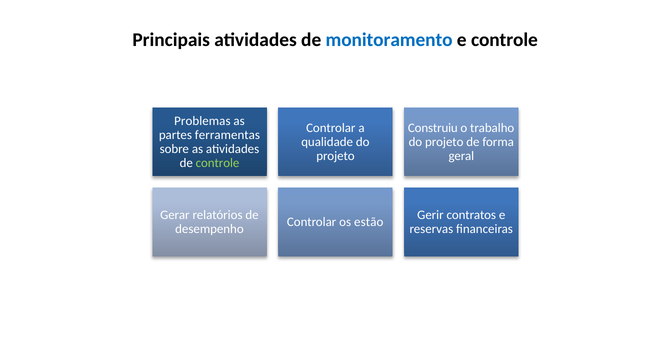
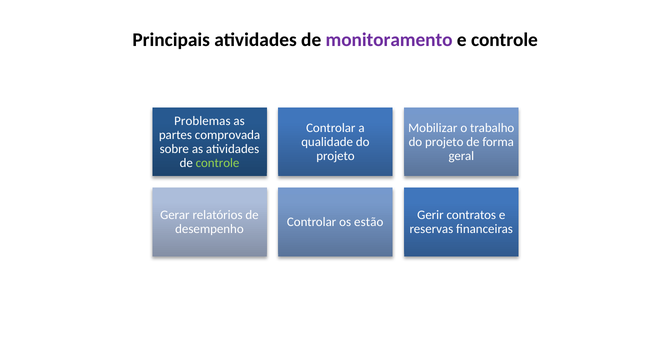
monitoramento colour: blue -> purple
Construiu: Construiu -> Mobilizar
ferramentas: ferramentas -> comprovada
